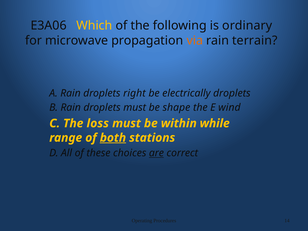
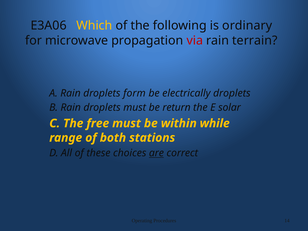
via colour: orange -> red
right: right -> form
shape: shape -> return
wind: wind -> solar
loss: loss -> free
both underline: present -> none
